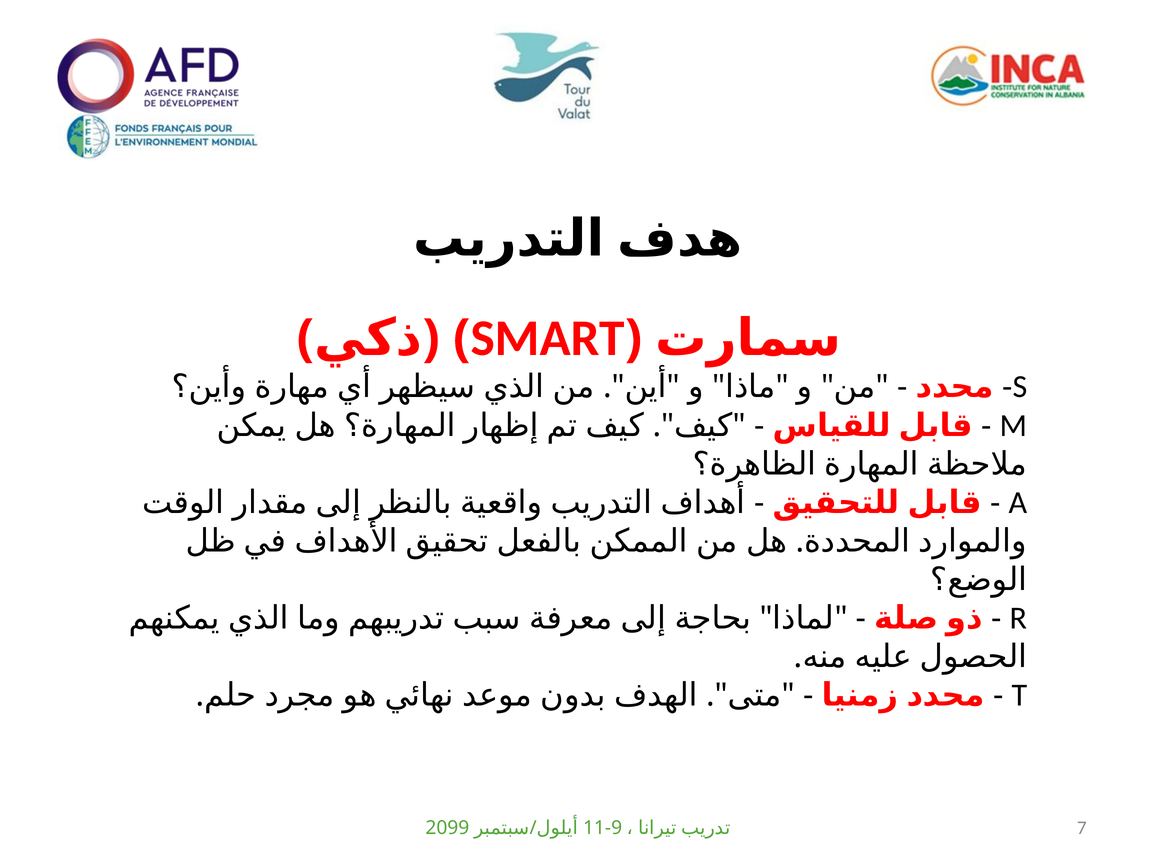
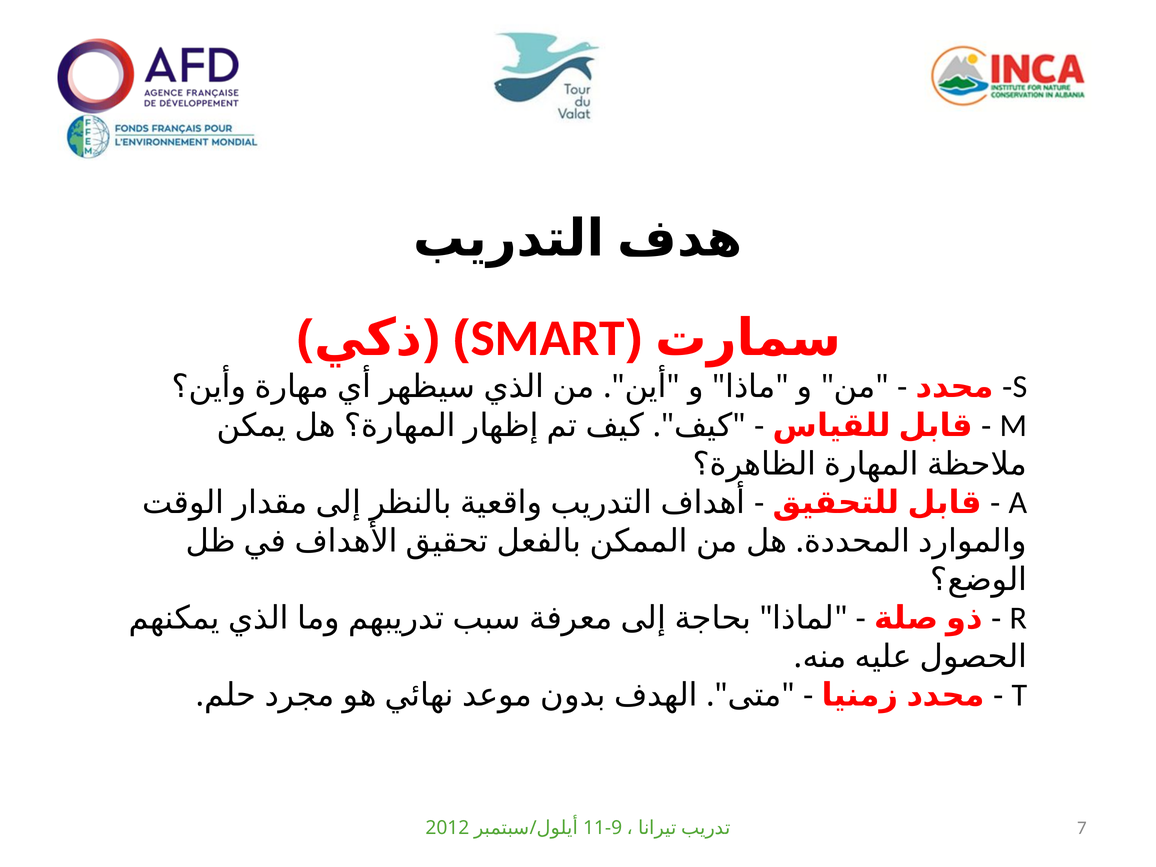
2099: 2099 -> 2012
